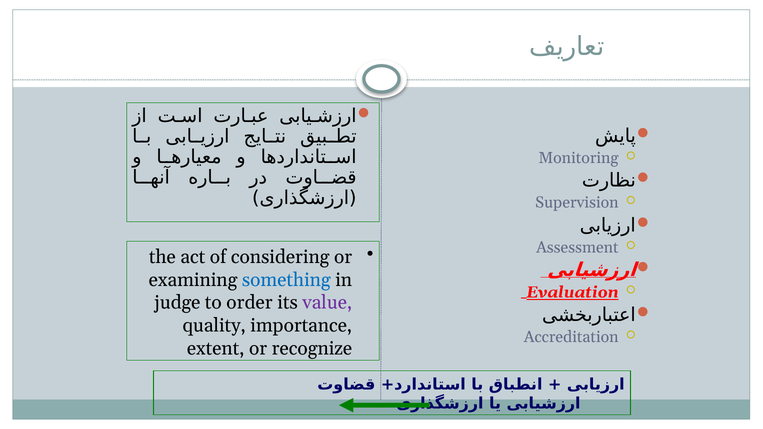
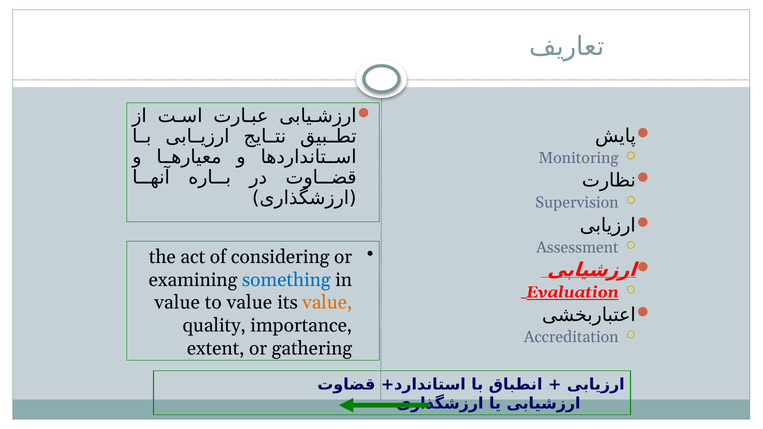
judge at (177, 303): judge -> value
to order: order -> value
value at (327, 303) colour: purple -> orange
recognize: recognize -> gathering
